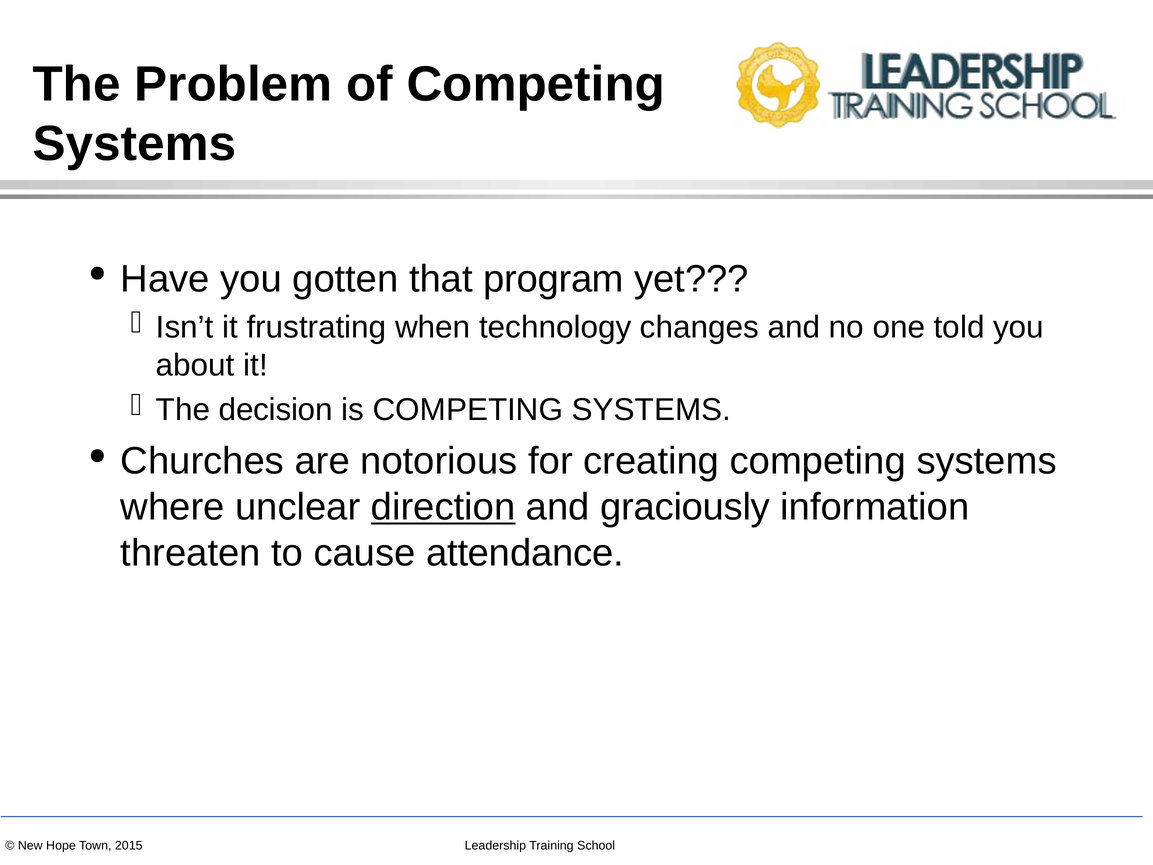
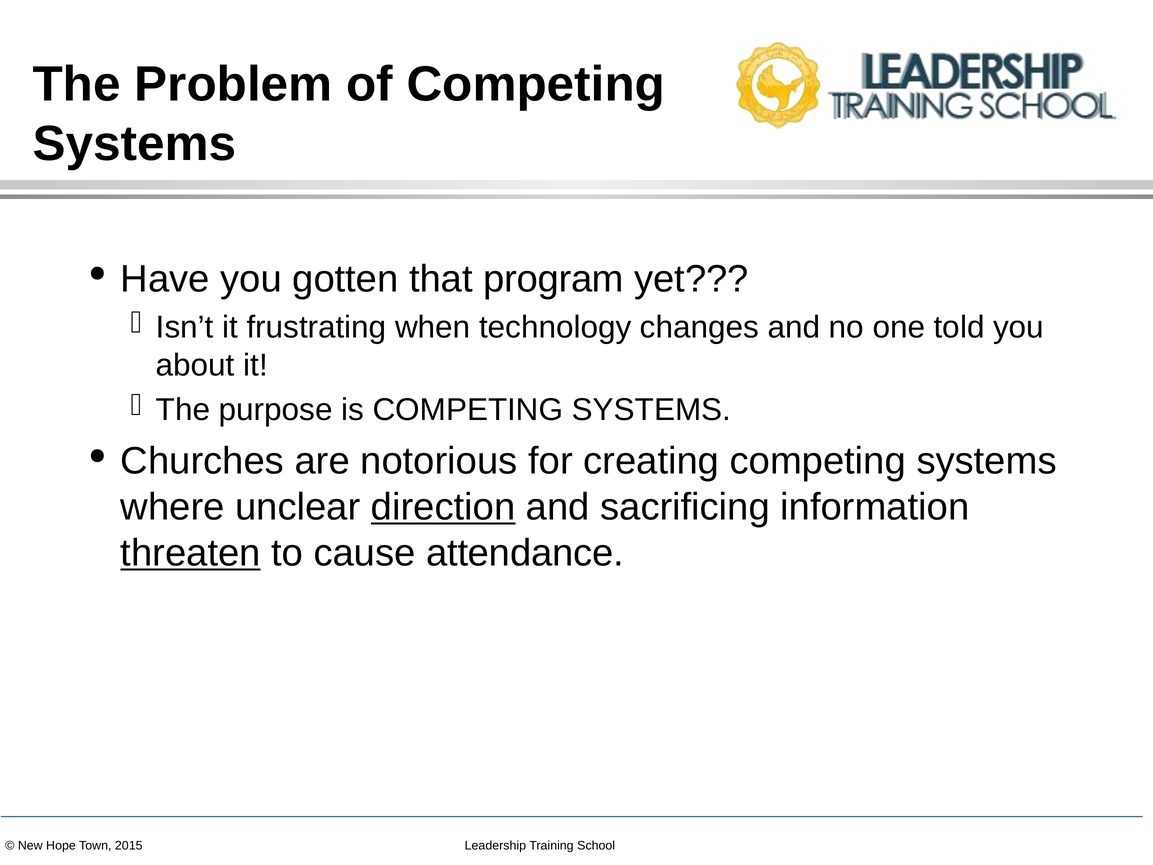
decision: decision -> purpose
graciously: graciously -> sacrificing
threaten underline: none -> present
